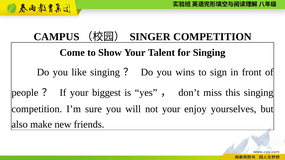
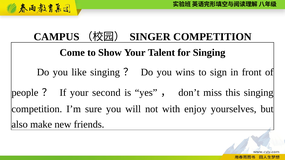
biggest: biggest -> second
not your: your -> with
